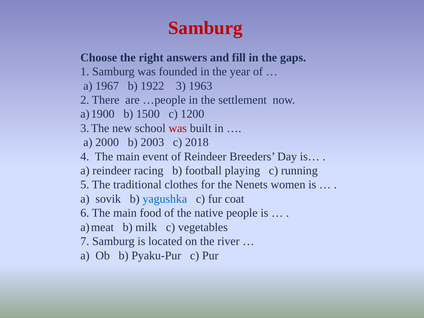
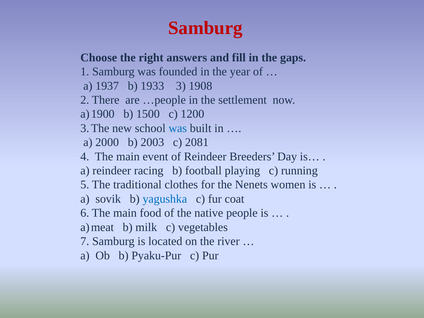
1967: 1967 -> 1937
1922: 1922 -> 1933
1963: 1963 -> 1908
was at (178, 128) colour: red -> blue
2018: 2018 -> 2081
